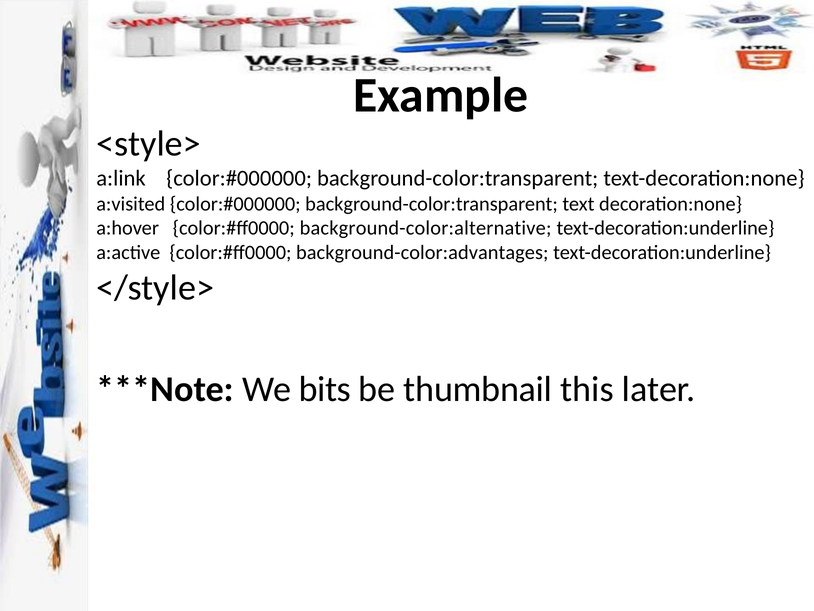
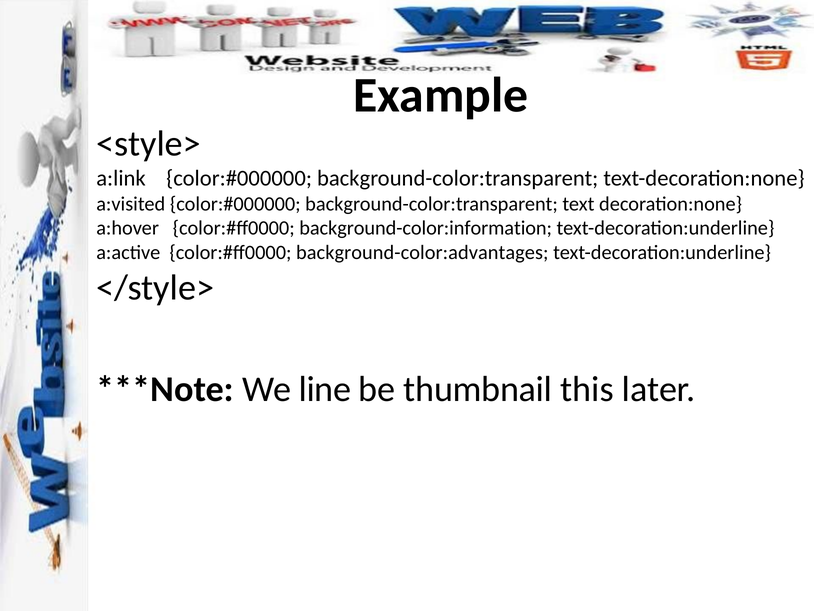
background-color:alternative: background-color:alternative -> background-color:information
bits: bits -> line
